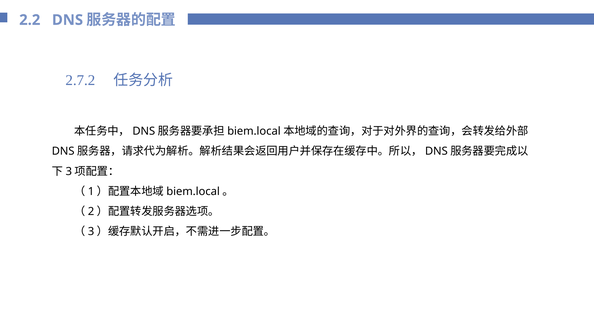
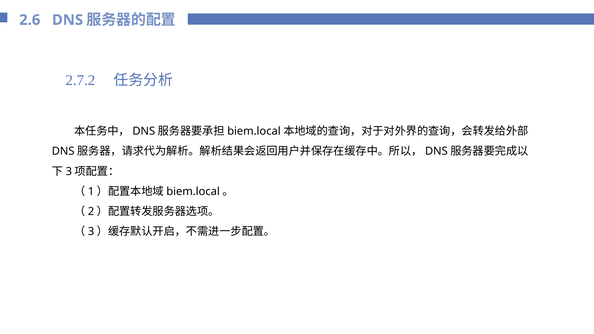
2.2: 2.2 -> 2.6
